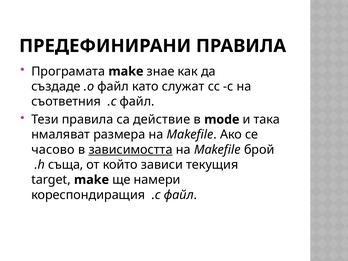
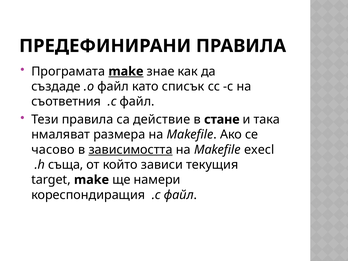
make at (126, 71) underline: none -> present
служат: служат -> списък
mode: mode -> стане
брой: брой -> execl
